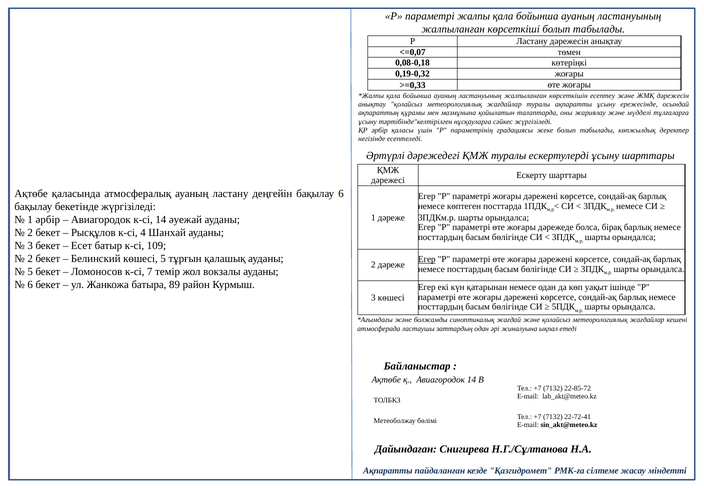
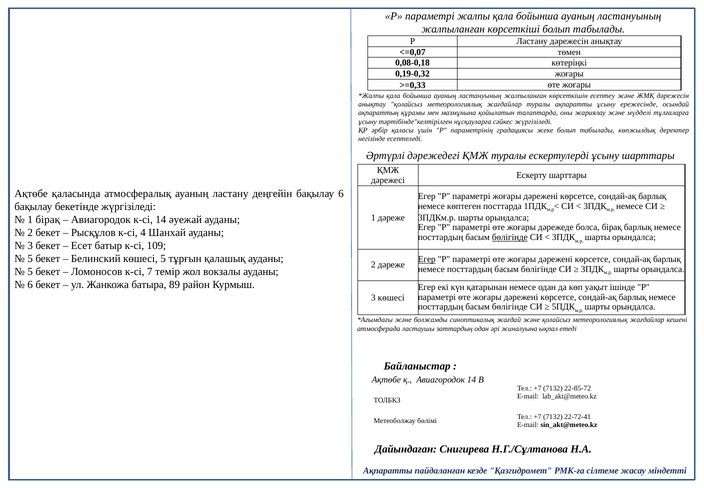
1 әрбір: әрбір -> бірақ
бөлігінде at (510, 237) underline: none -> present
2 at (30, 258): 2 -> 5
